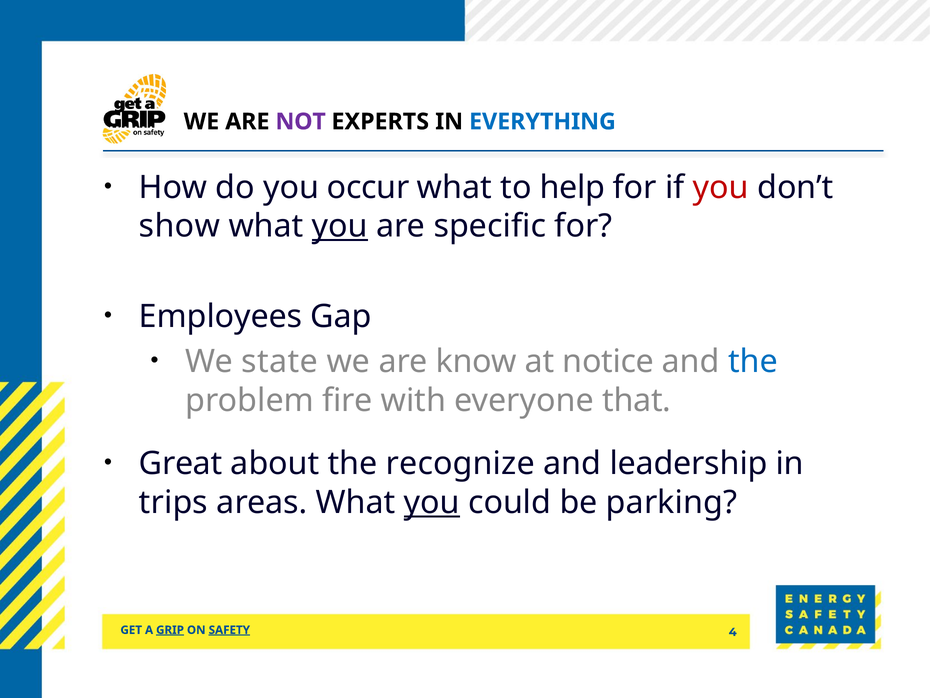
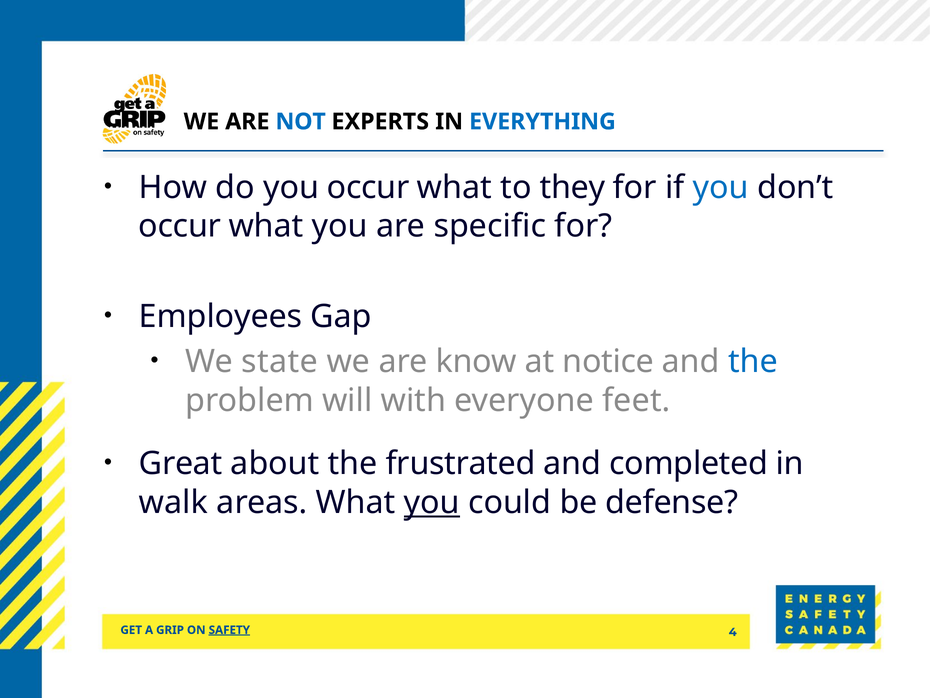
NOT colour: purple -> blue
help: help -> they
you at (721, 187) colour: red -> blue
show at (179, 226): show -> occur
you at (340, 226) underline: present -> none
fire: fire -> will
that: that -> feet
recognize: recognize -> frustrated
leadership: leadership -> completed
trips: trips -> walk
parking: parking -> defense
GRIP underline: present -> none
